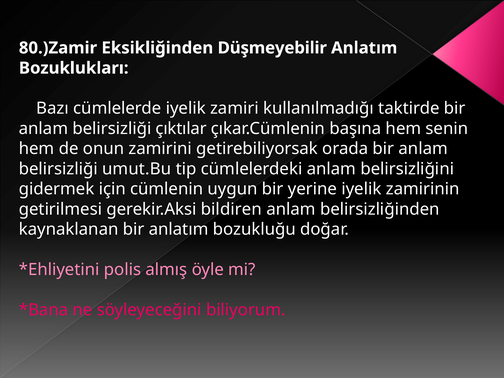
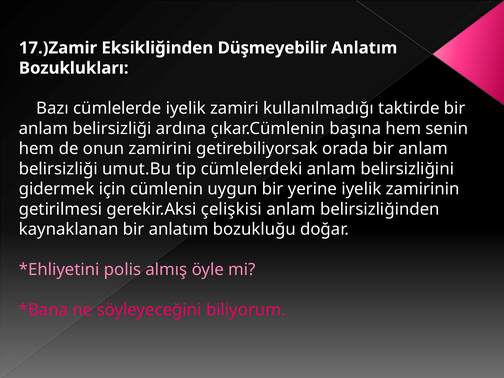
80.)Zamir: 80.)Zamir -> 17.)Zamir
çıktılar: çıktılar -> ardına
bildiren: bildiren -> çelişkisi
